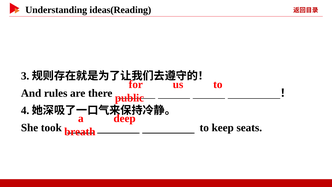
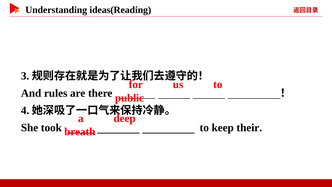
seats: seats -> their
